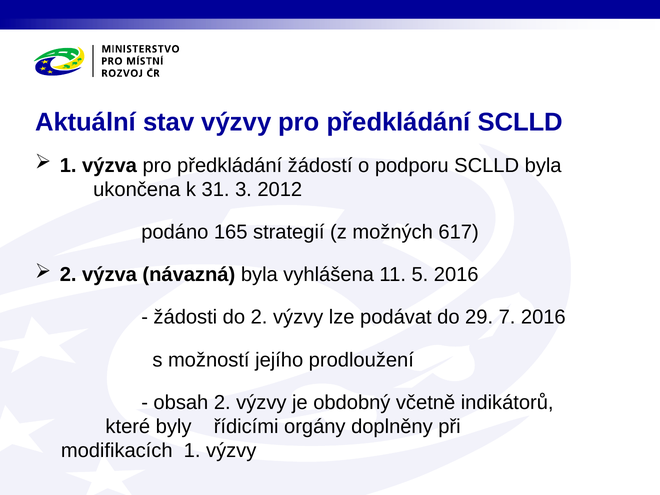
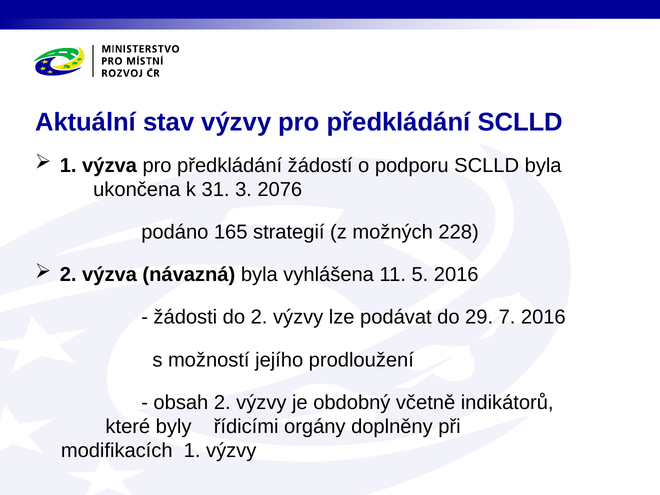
2012: 2012 -> 2076
617: 617 -> 228
